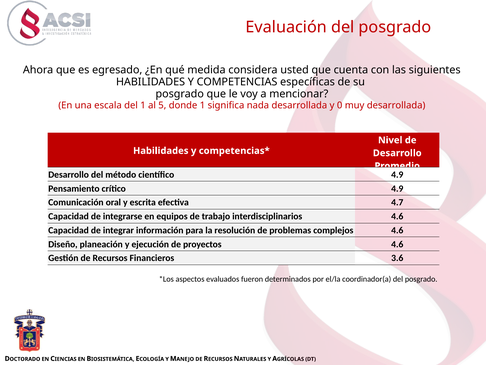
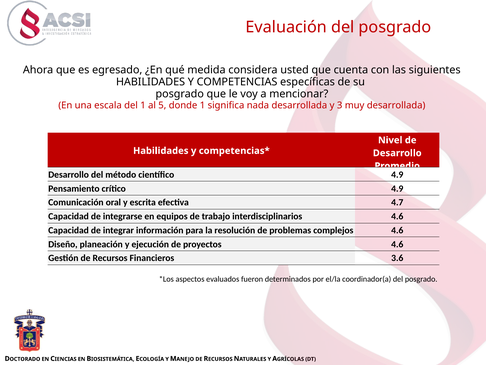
0: 0 -> 3
